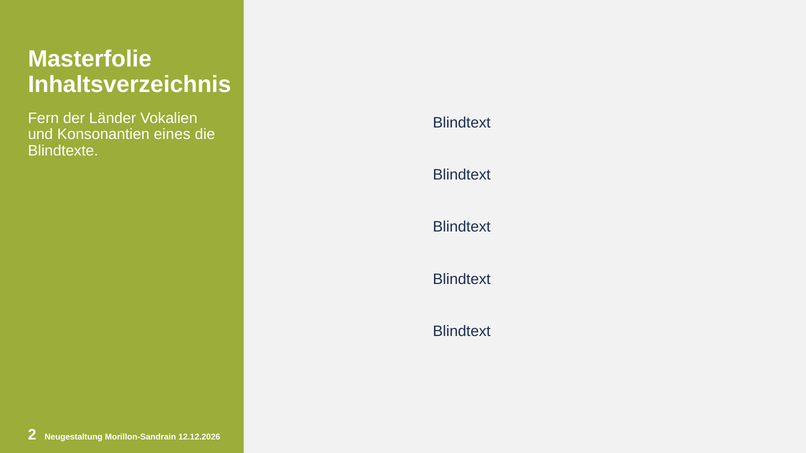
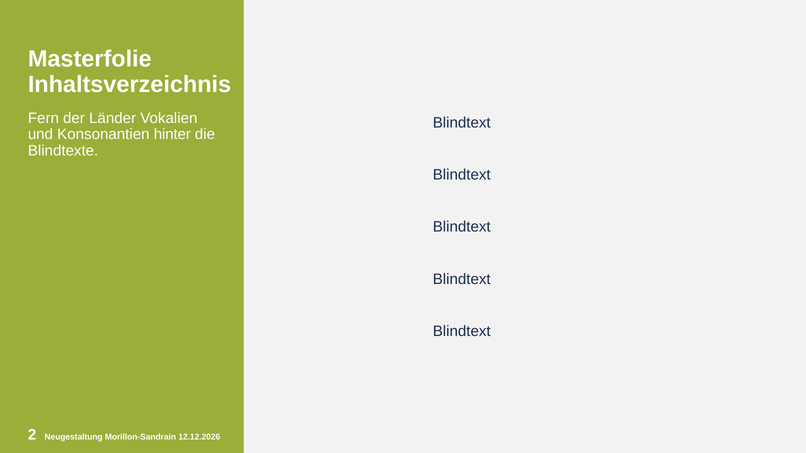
eines: eines -> hinter
